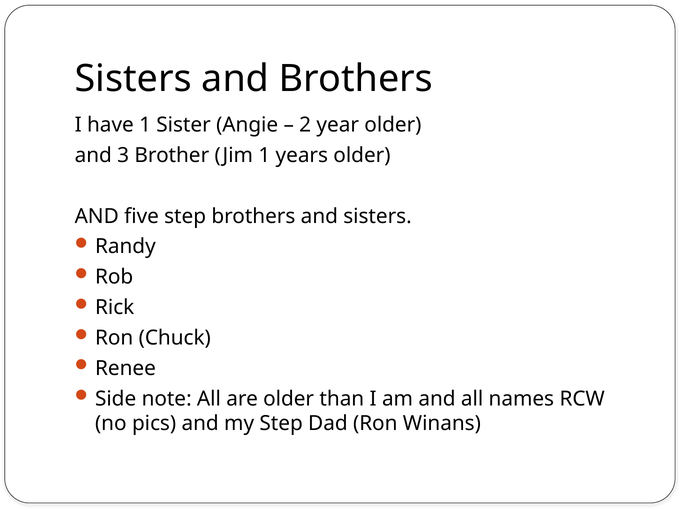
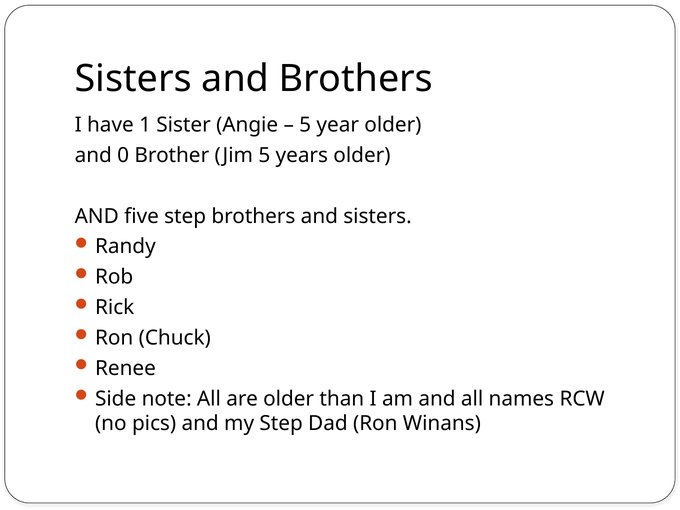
2 at (305, 125): 2 -> 5
3: 3 -> 0
Jim 1: 1 -> 5
